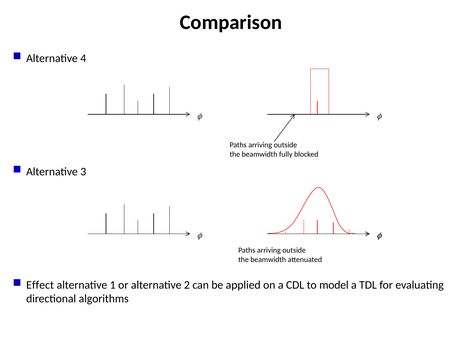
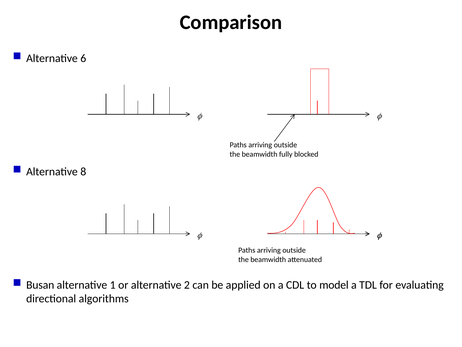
4: 4 -> 6
3: 3 -> 8
Effect: Effect -> Busan
